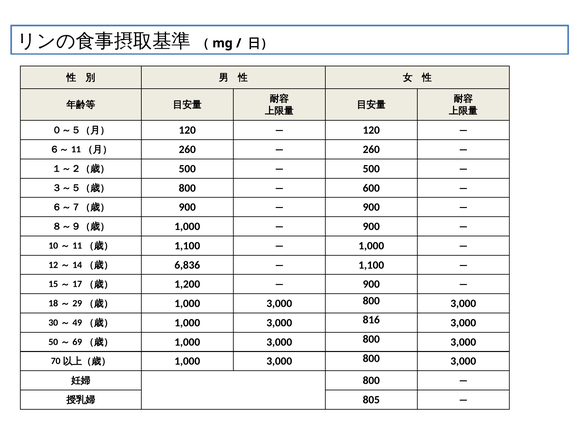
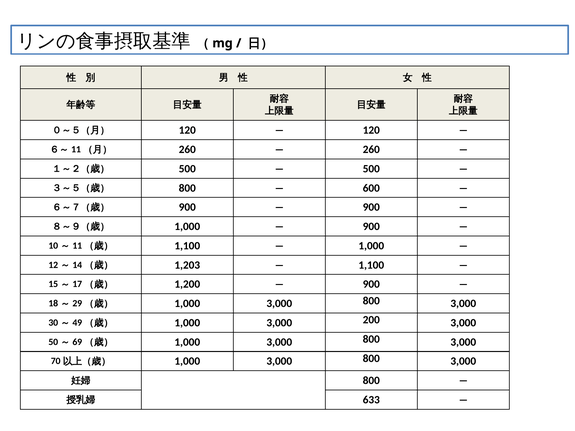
6,836: 6,836 -> 1,203
816: 816 -> 200
805: 805 -> 633
